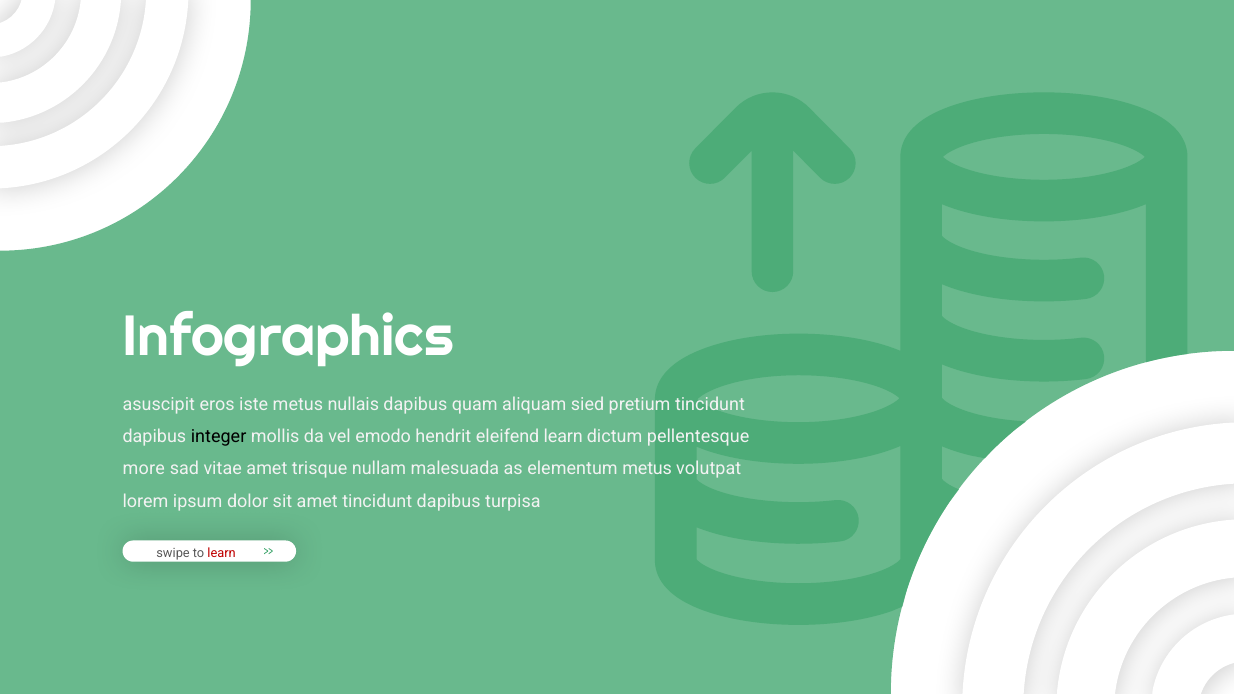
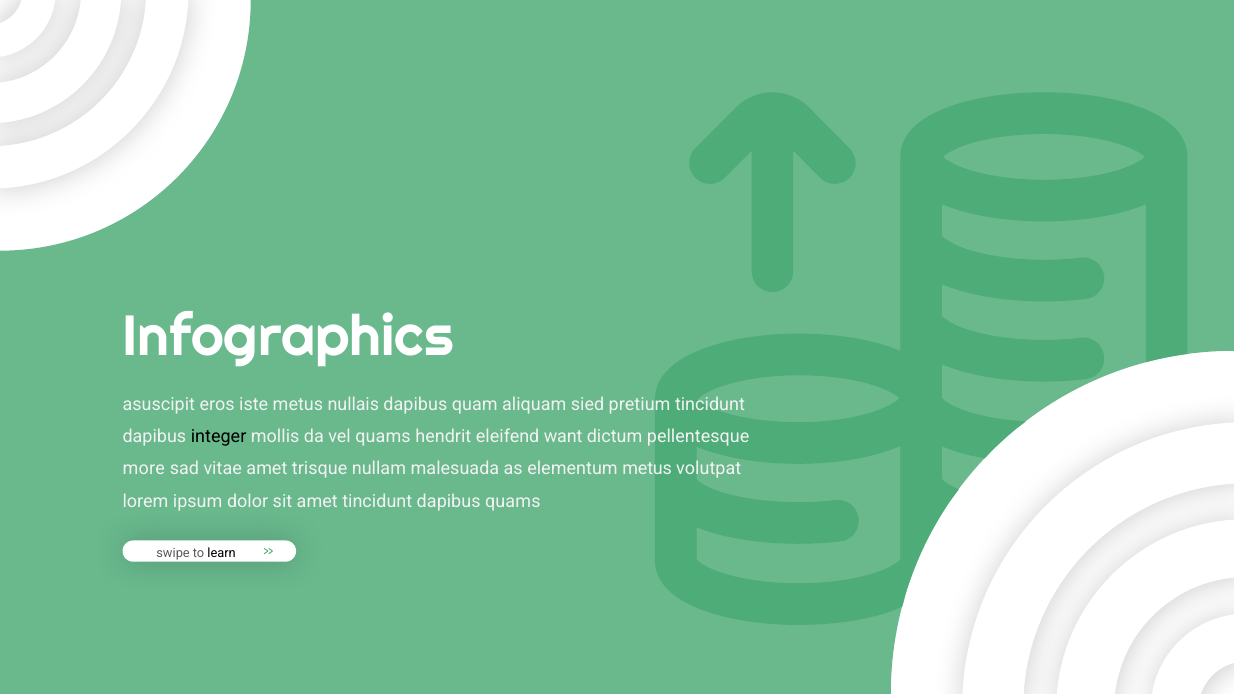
vel emodo: emodo -> quams
eleifend learn: learn -> want
dapibus turpisa: turpisa -> quams
learn at (222, 553) colour: red -> black
